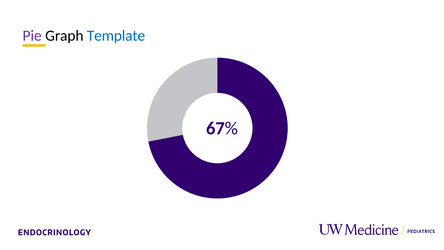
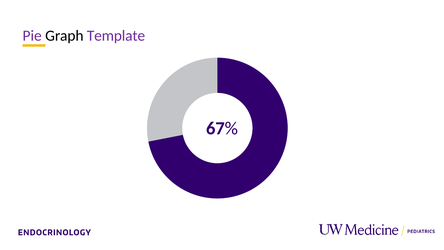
Template colour: blue -> purple
